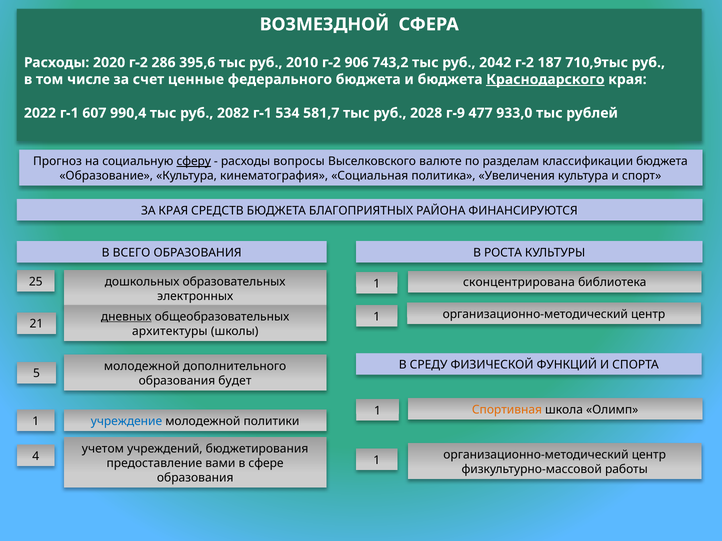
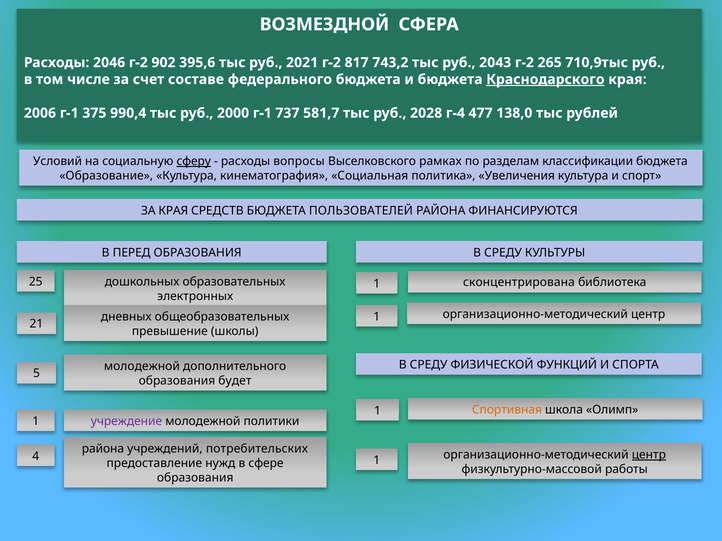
2020: 2020 -> 2046
286: 286 -> 902
2010: 2010 -> 2021
906: 906 -> 817
2042: 2042 -> 2043
187: 187 -> 265
ценные: ценные -> составе
2022: 2022 -> 2006
607: 607 -> 375
2082: 2082 -> 2000
534: 534 -> 737
г-9: г-9 -> г-4
933,0: 933,0 -> 138,0
Прогноз: Прогноз -> Условий
валюте: валюте -> рамках
БЛАГОПРИЯТНЫХ: БЛАГОПРИЯТНЫХ -> ПОЛЬЗОВАТЕЛЕЙ
РОСТА at (503, 253): РОСТА -> СРЕДУ
ВСЕГО: ВСЕГО -> ПЕРЕД
дневных underline: present -> none
архитектуры: архитектуры -> превышение
учреждение colour: blue -> purple
учетом at (103, 449): учетом -> района
бюджетирования: бюджетирования -> потребительских
центр at (649, 455) underline: none -> present
вами: вами -> нужд
